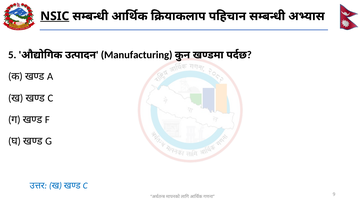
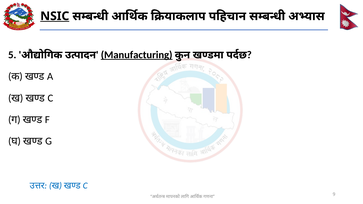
Manufacturing underline: none -> present
